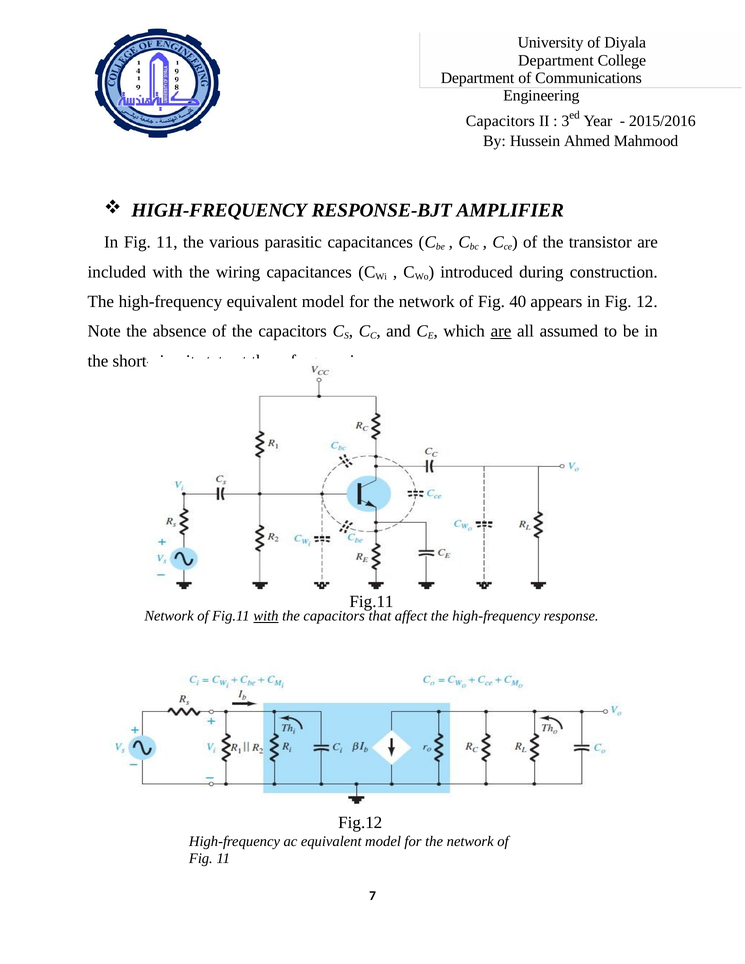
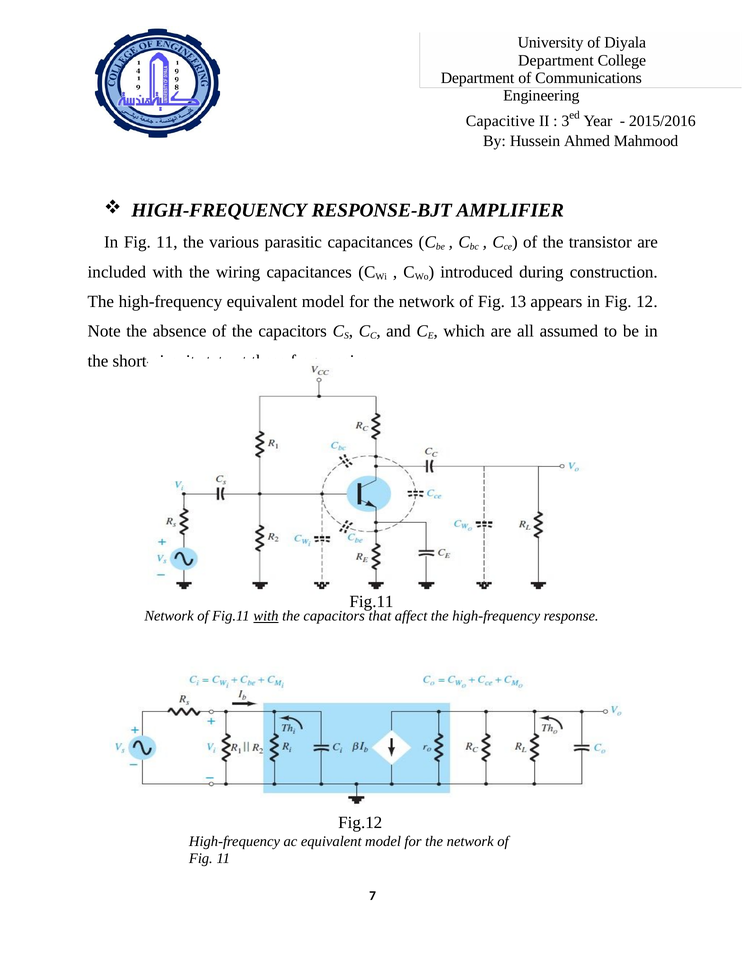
Capacitors at (500, 121): Capacitors -> Capacitive
40: 40 -> 13
are at (501, 331) underline: present -> none
